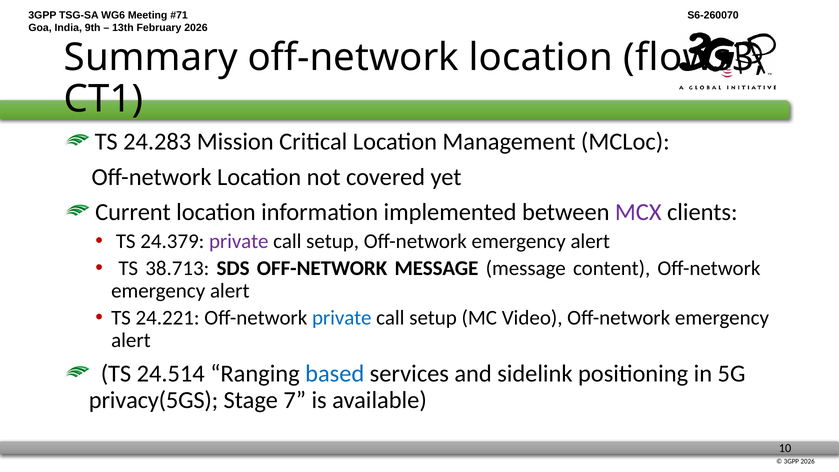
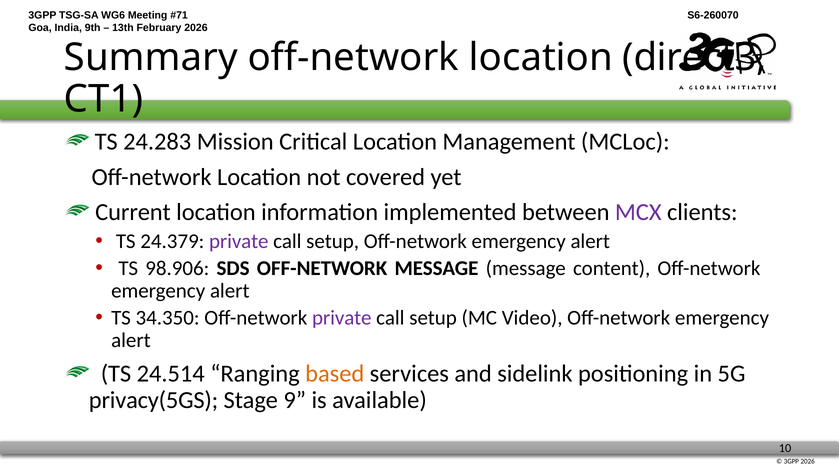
flows3: flows3 -> direct3
38.713: 38.713 -> 98.906
24.221: 24.221 -> 34.350
private at (342, 318) colour: blue -> purple
based colour: blue -> orange
7: 7 -> 9
